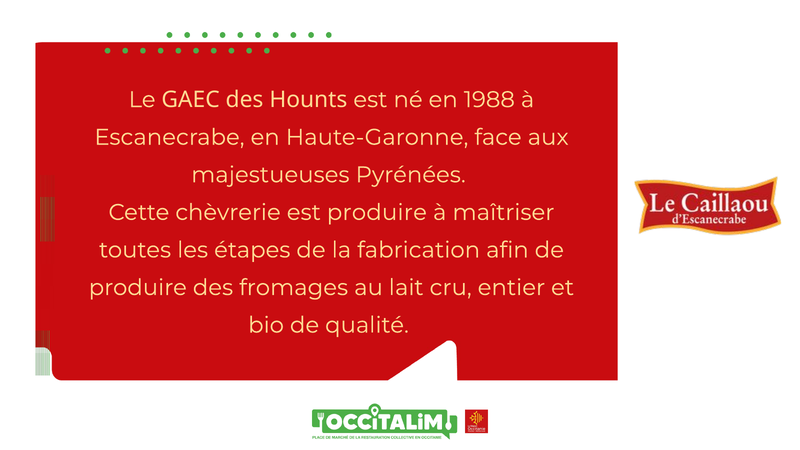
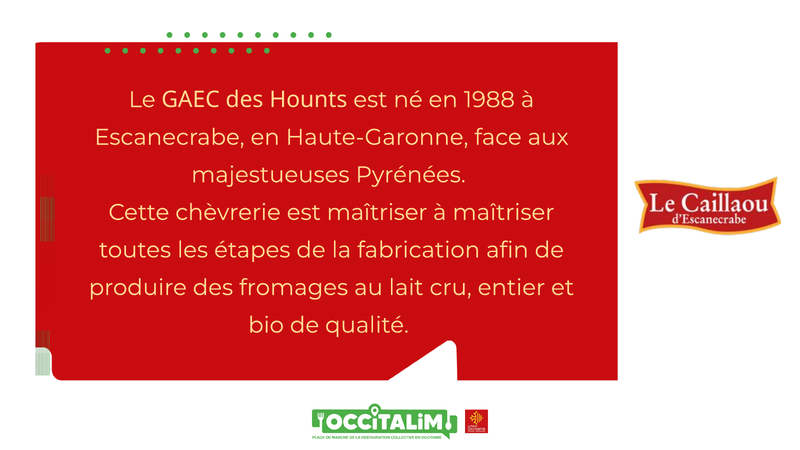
est produire: produire -> maîtriser
